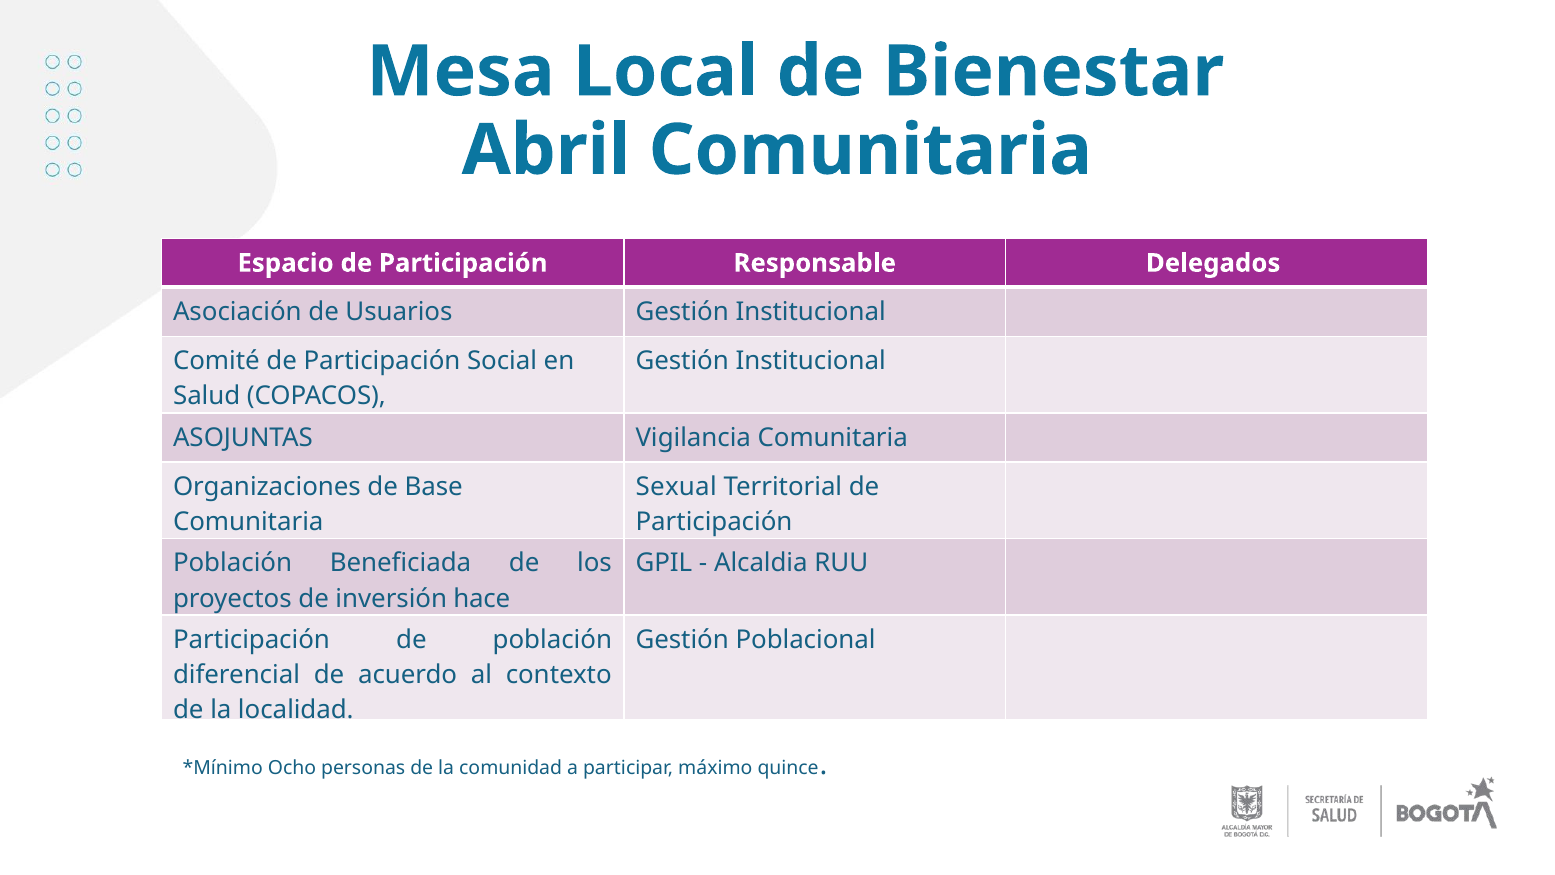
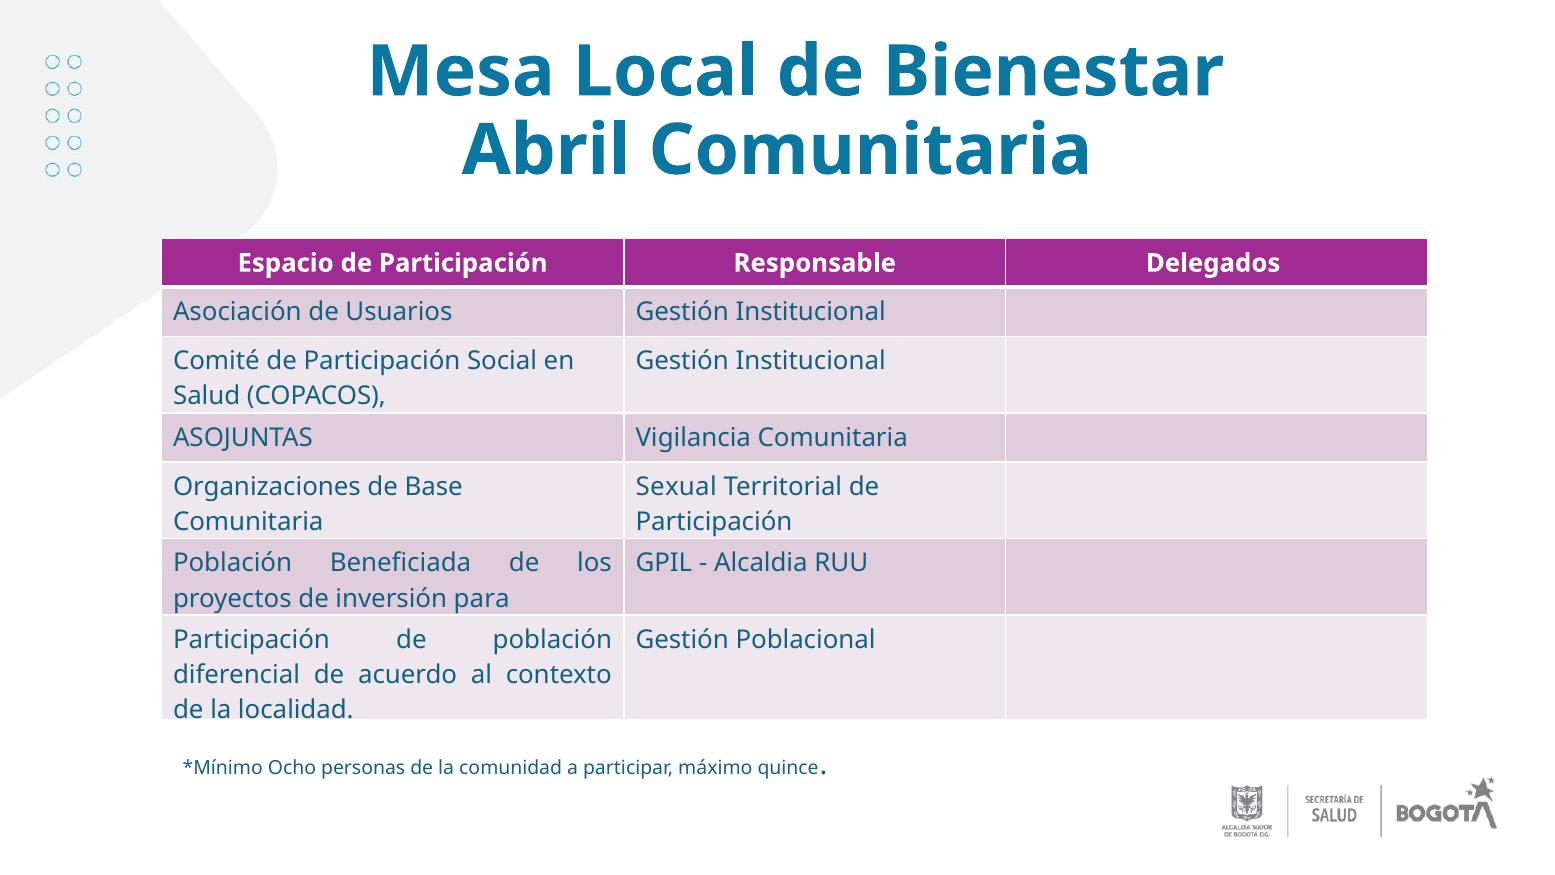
hace: hace -> para
